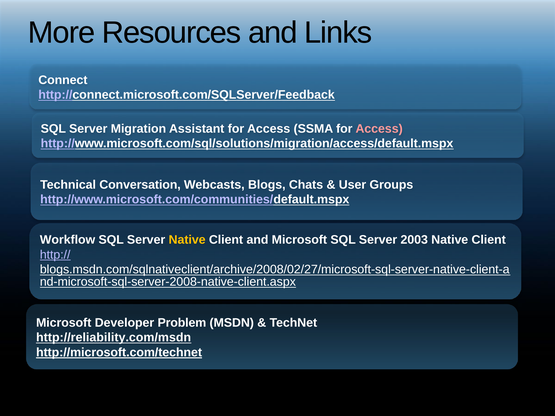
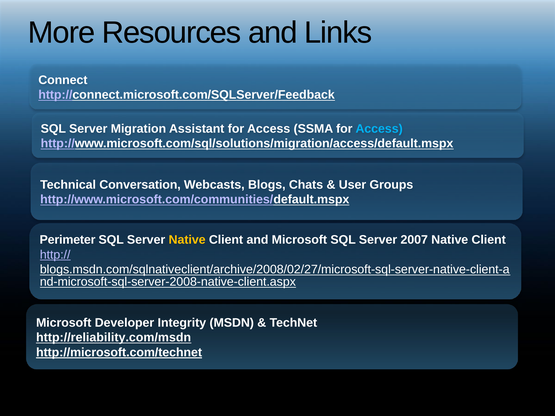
Access at (379, 129) colour: pink -> light blue
Workflow: Workflow -> Perimeter
2003: 2003 -> 2007
Problem: Problem -> Integrity
